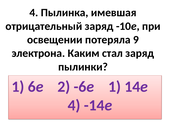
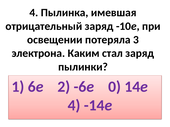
9: 9 -> 3
-6е 1: 1 -> 0
